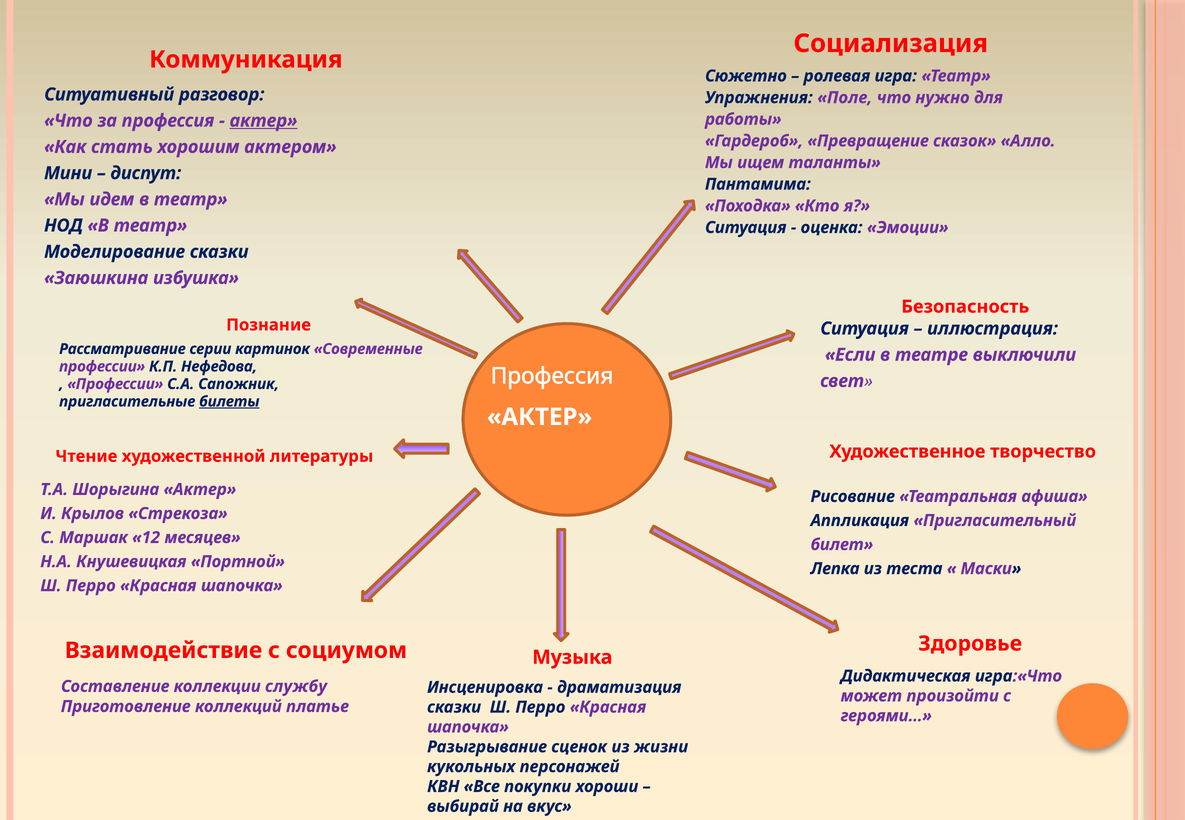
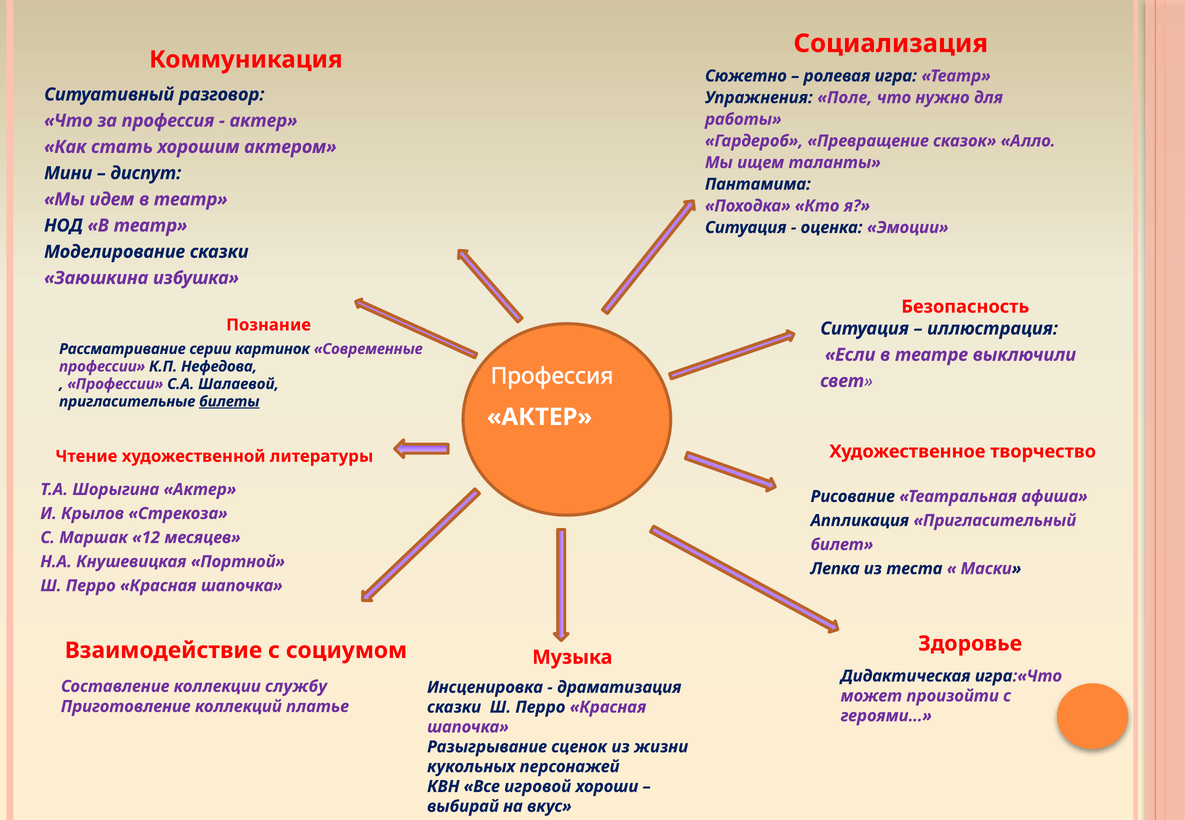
актер at (264, 121) underline: present -> none
Сапожник: Сапожник -> Шалаевой
покупки: покупки -> игровой
